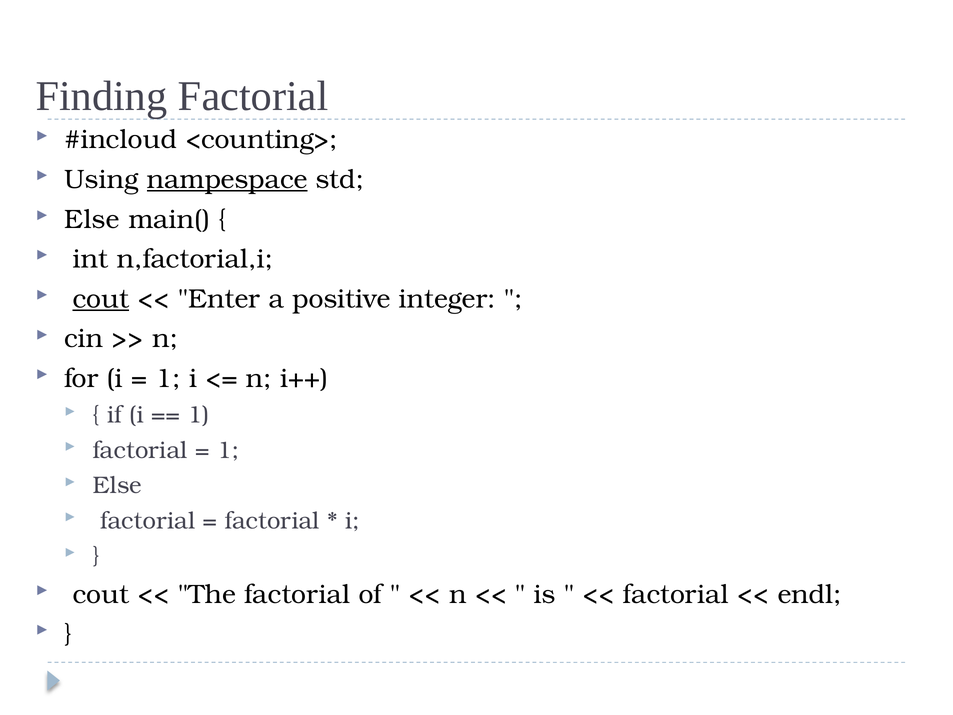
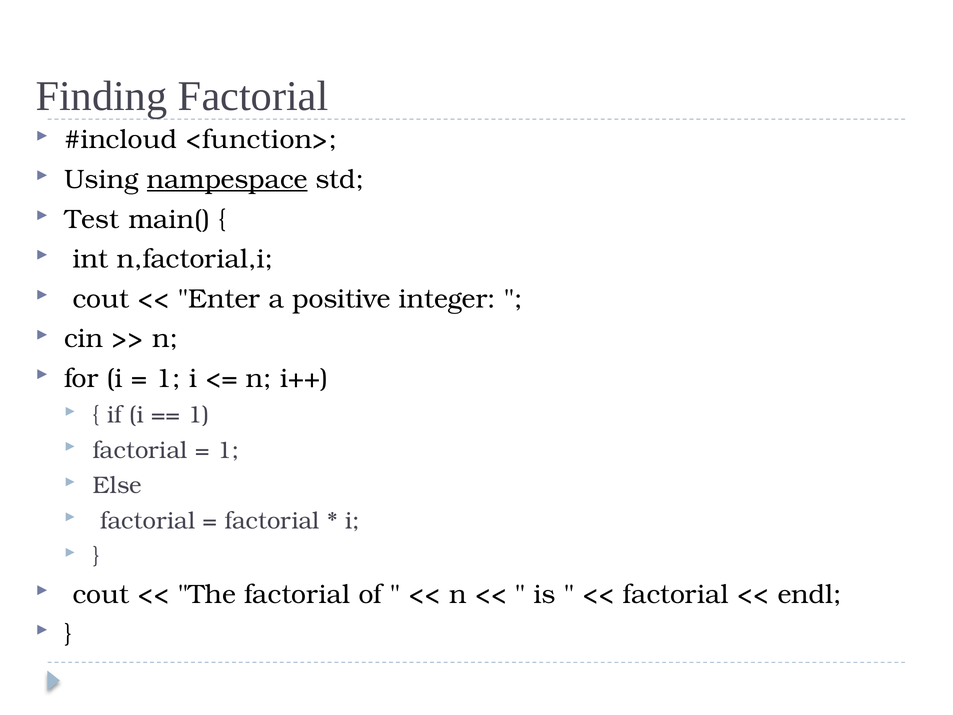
<counting>: <counting> -> <function>
Else at (92, 219): Else -> Test
cout at (101, 299) underline: present -> none
